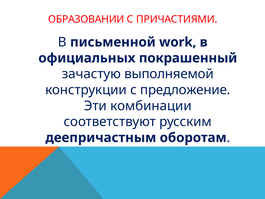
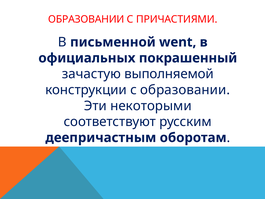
work: work -> went
с предложение: предложение -> образовании
комбинации: комбинации -> некоторыми
